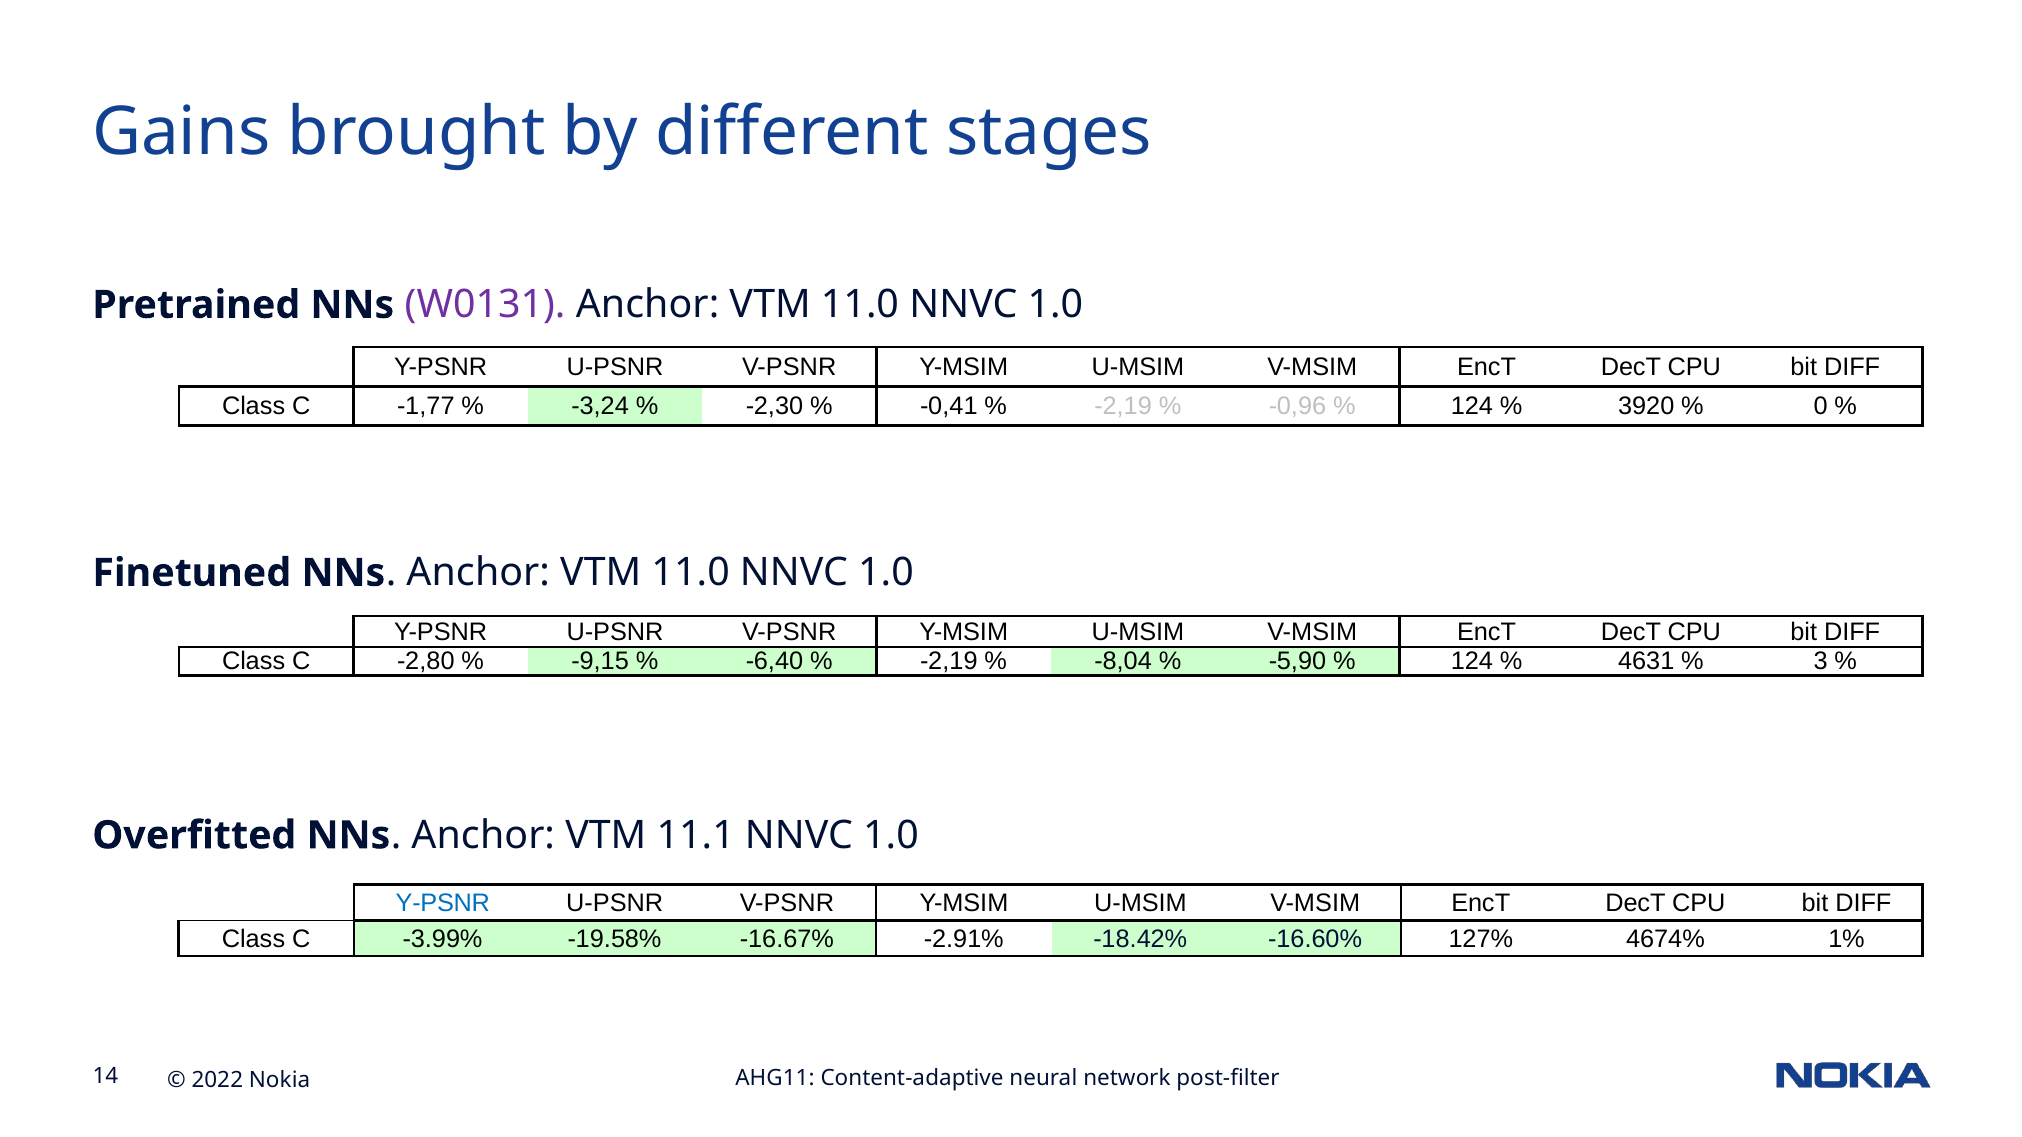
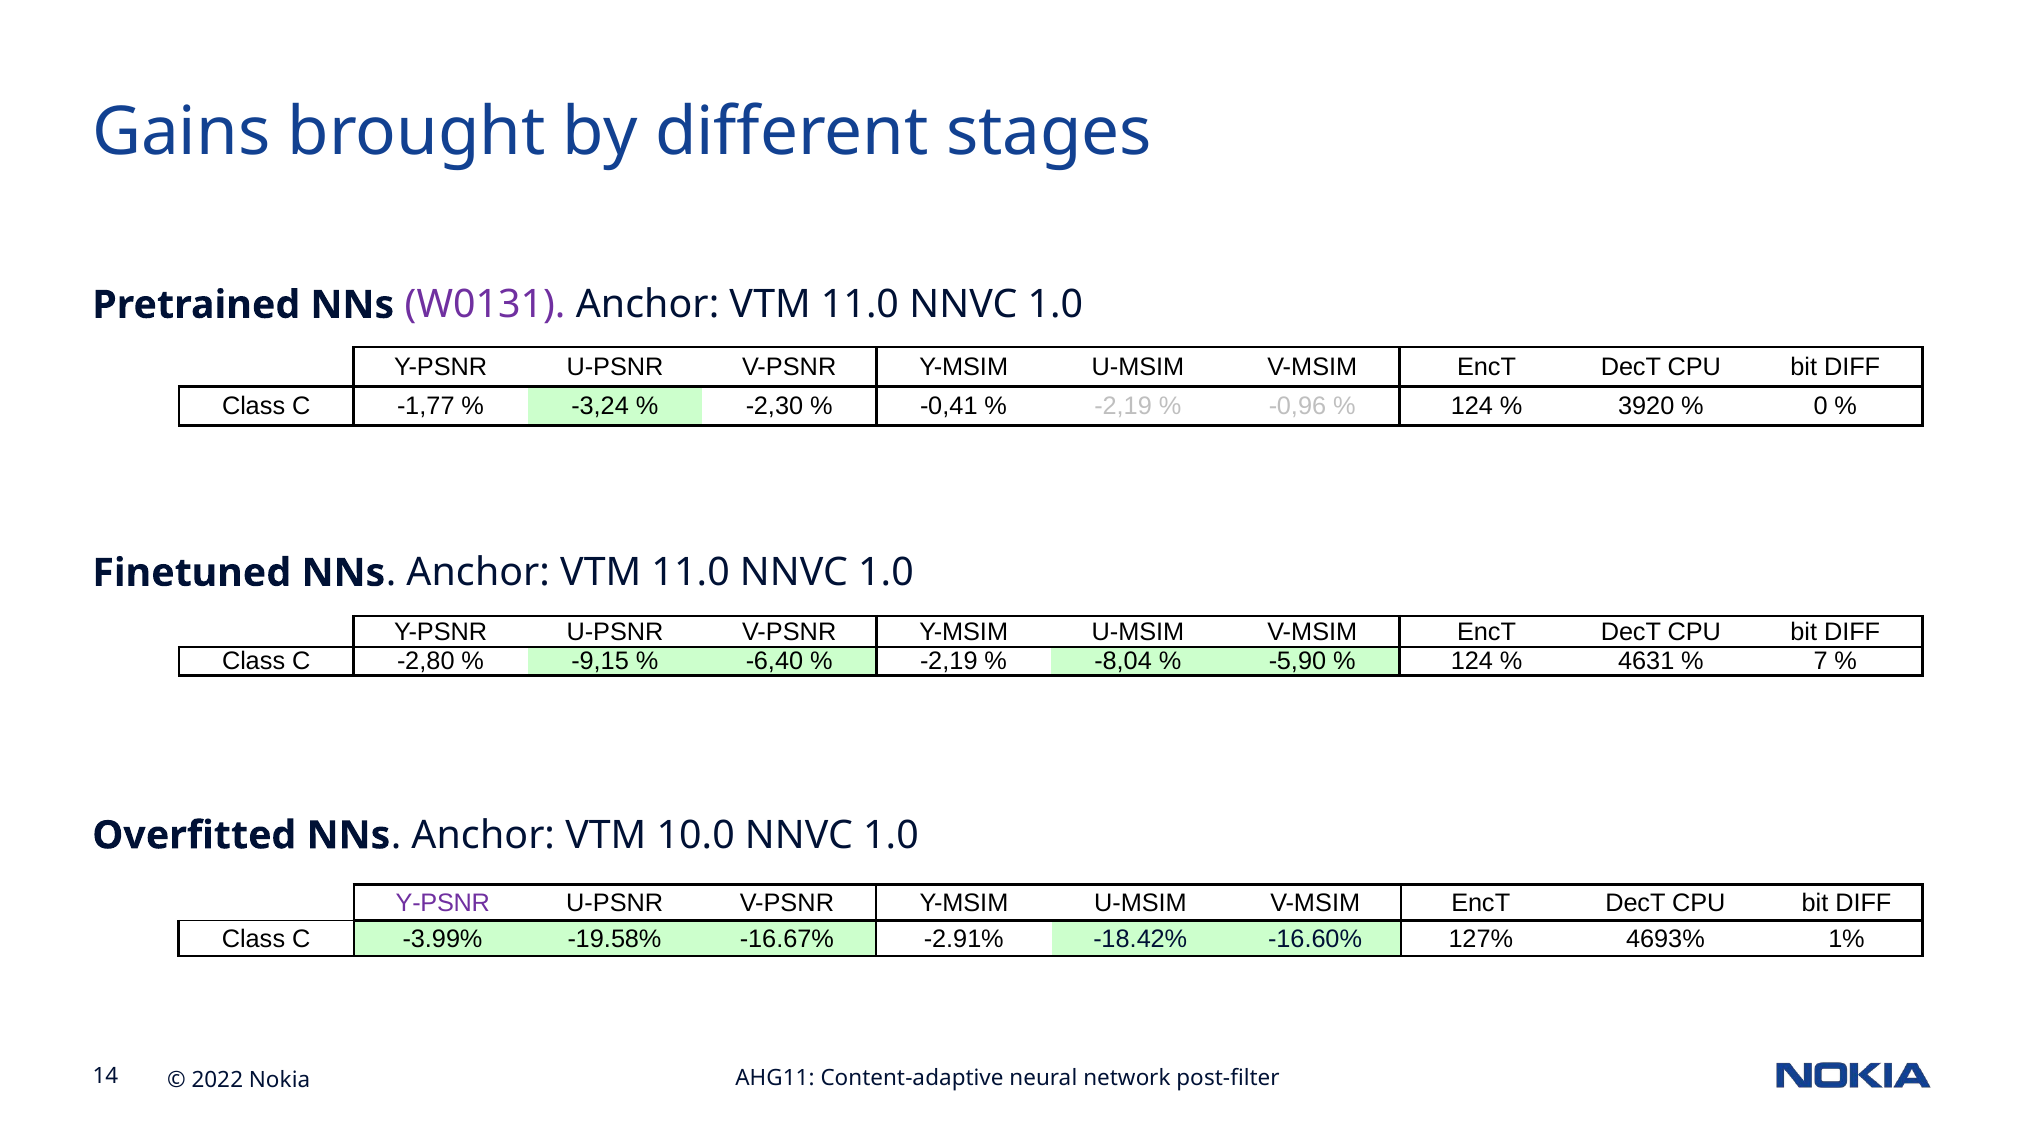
3: 3 -> 7
11.1: 11.1 -> 10.0
Y-PSNR at (443, 904) colour: blue -> purple
4674%: 4674% -> 4693%
